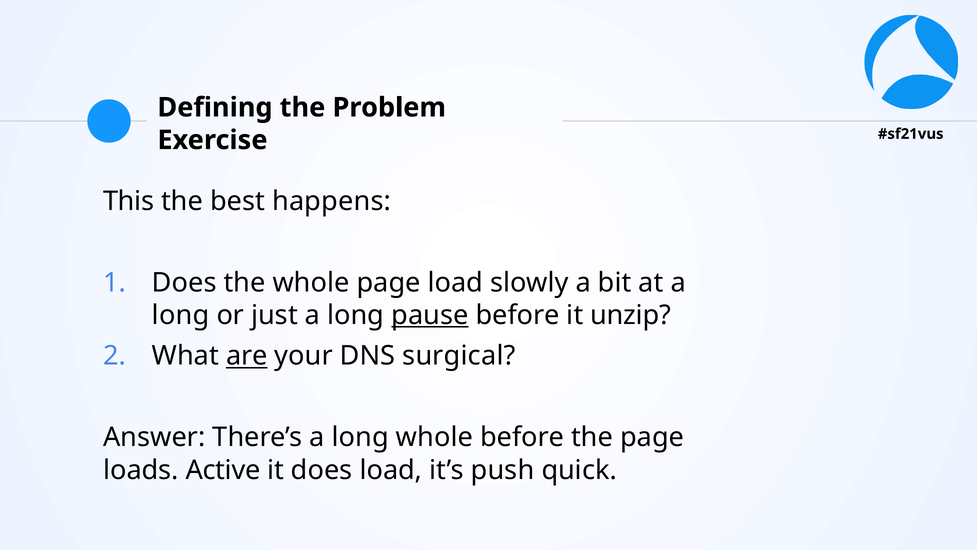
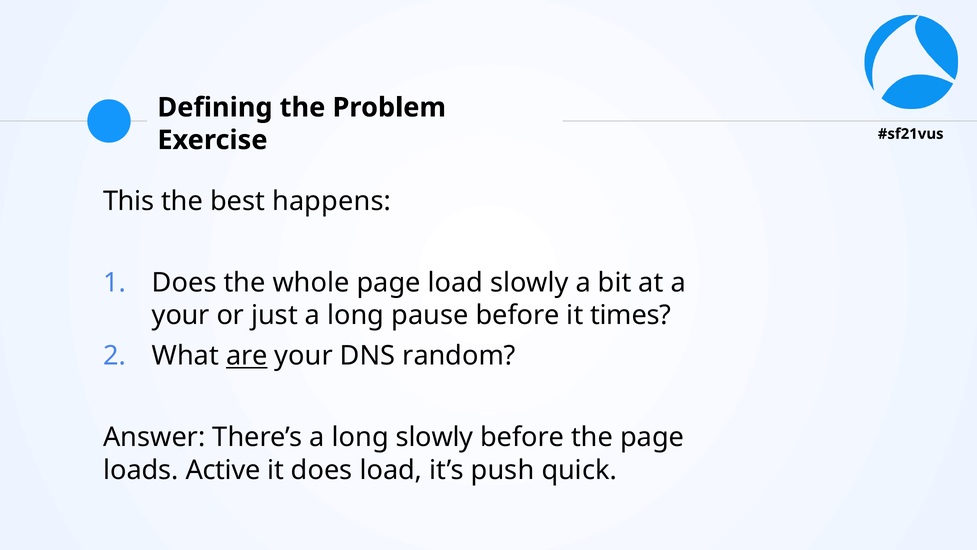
long at (181, 315): long -> your
pause underline: present -> none
unzip: unzip -> times
surgical: surgical -> random
long whole: whole -> slowly
